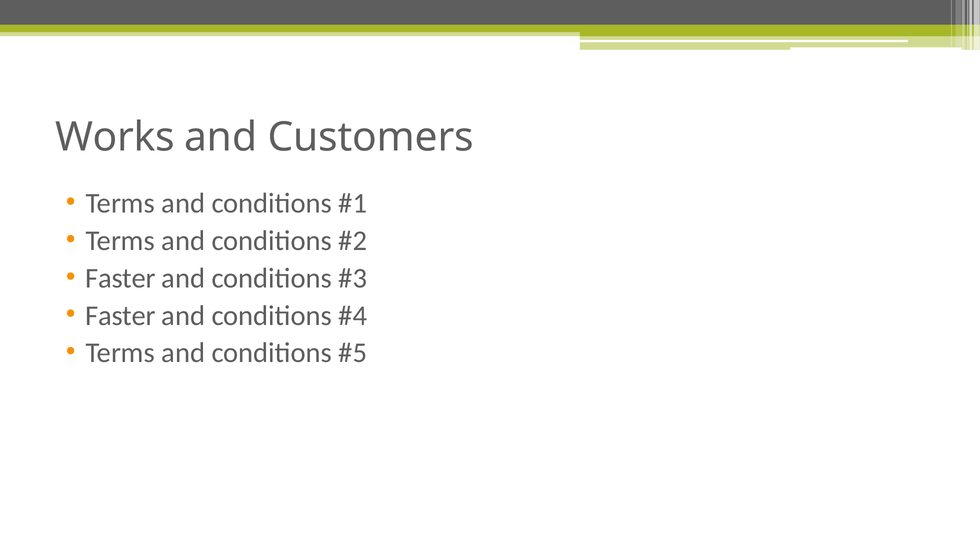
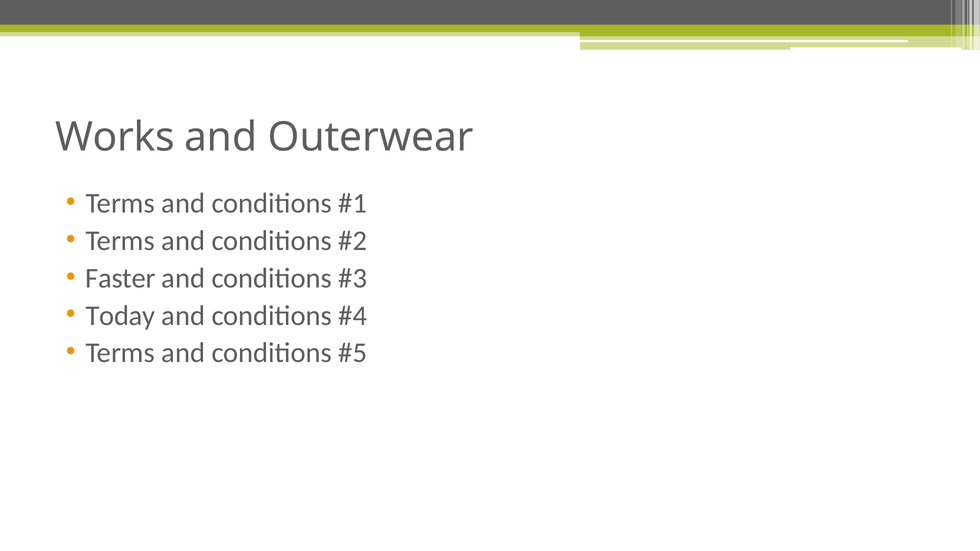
Customers: Customers -> Outerwear
Faster at (120, 316): Faster -> Today
